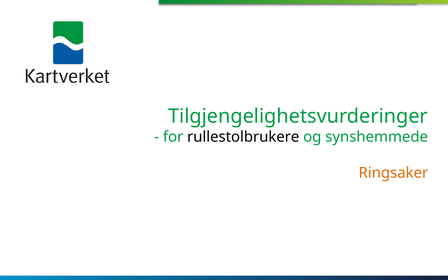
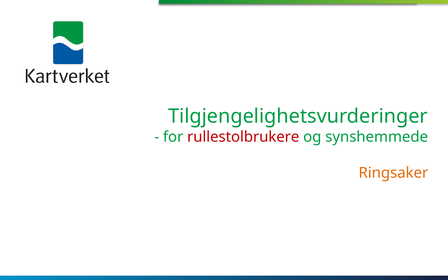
rullestolbrukere colour: black -> red
